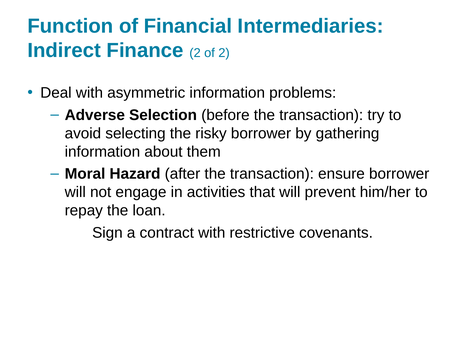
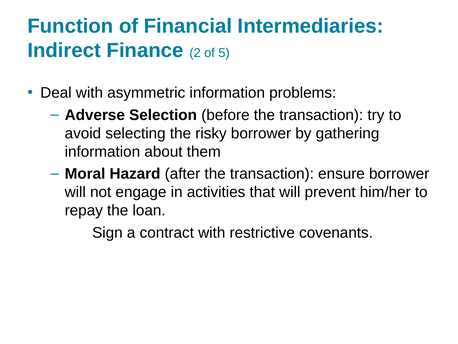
of 2: 2 -> 5
